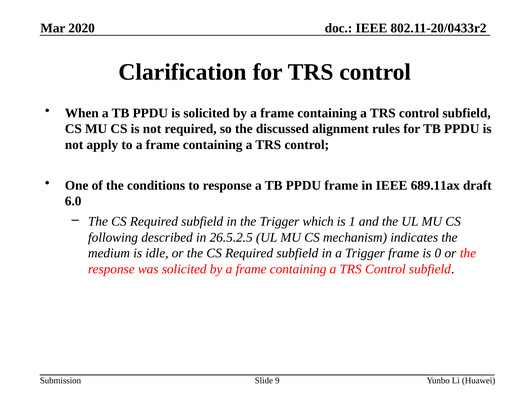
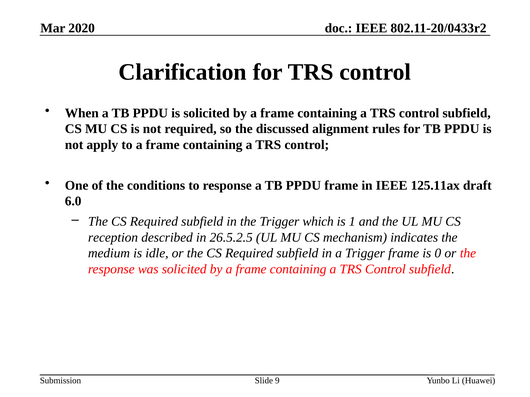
689.11ax: 689.11ax -> 125.11ax
following: following -> reception
